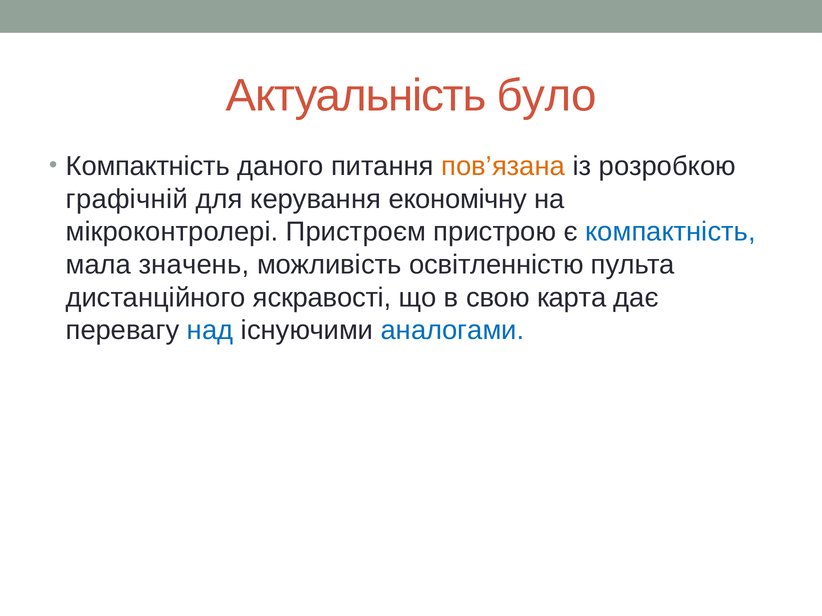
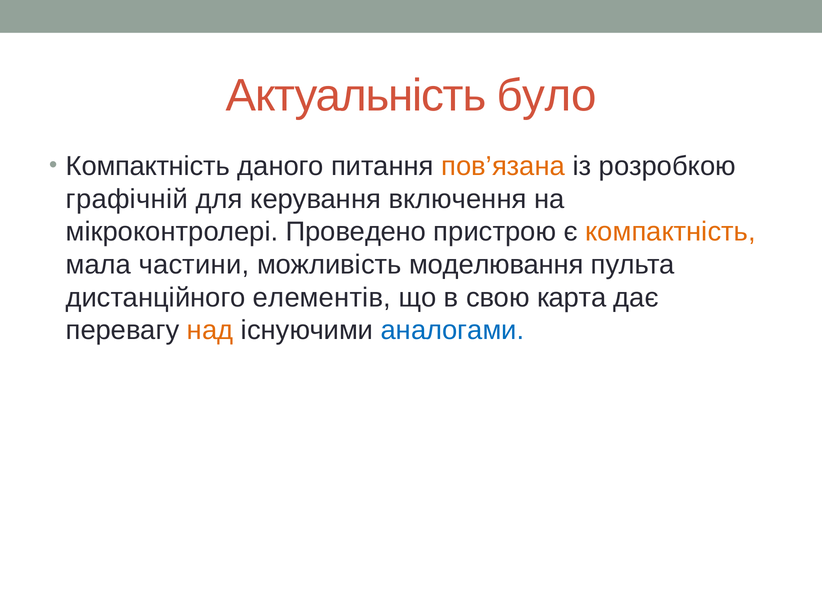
економічну: економічну -> включення
Пристроєм: Пристроєм -> Проведено
компактність at (671, 232) colour: blue -> orange
значень: значень -> частини
освітленністю: освітленністю -> моделювання
яскравості: яскравості -> елементів
над colour: blue -> orange
